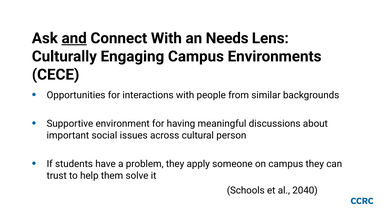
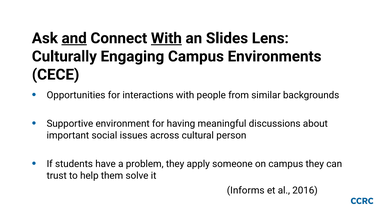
With at (166, 38) underline: none -> present
Needs: Needs -> Slides
Schools: Schools -> Informs
2040: 2040 -> 2016
